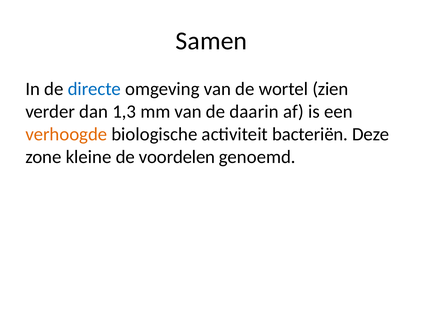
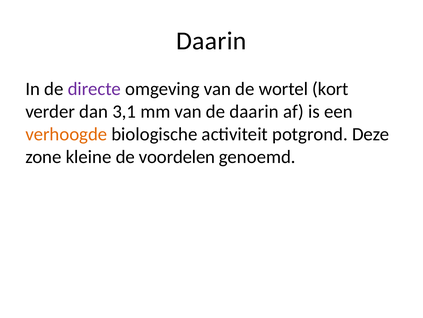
Samen at (211, 41): Samen -> Daarin
directe colour: blue -> purple
zien: zien -> kort
1,3: 1,3 -> 3,1
bacteriën: bacteriën -> potgrond
